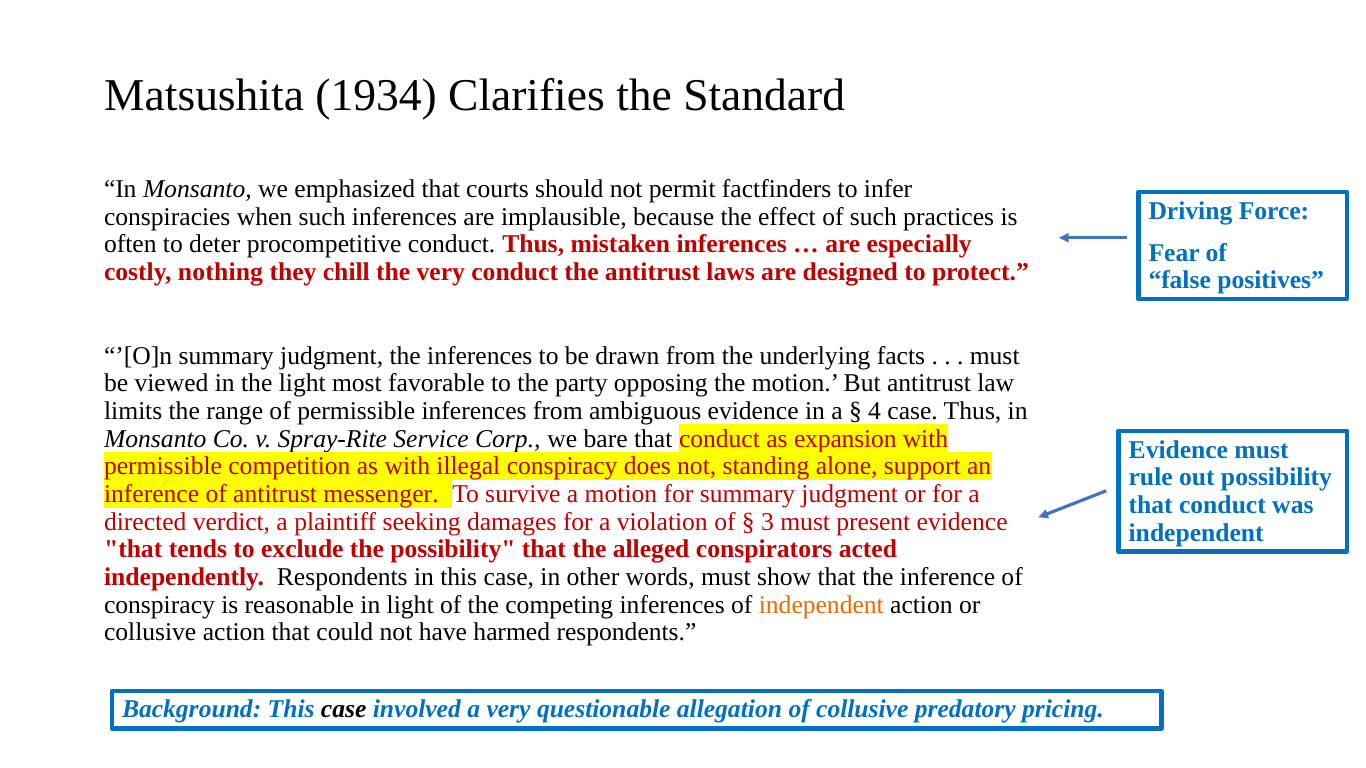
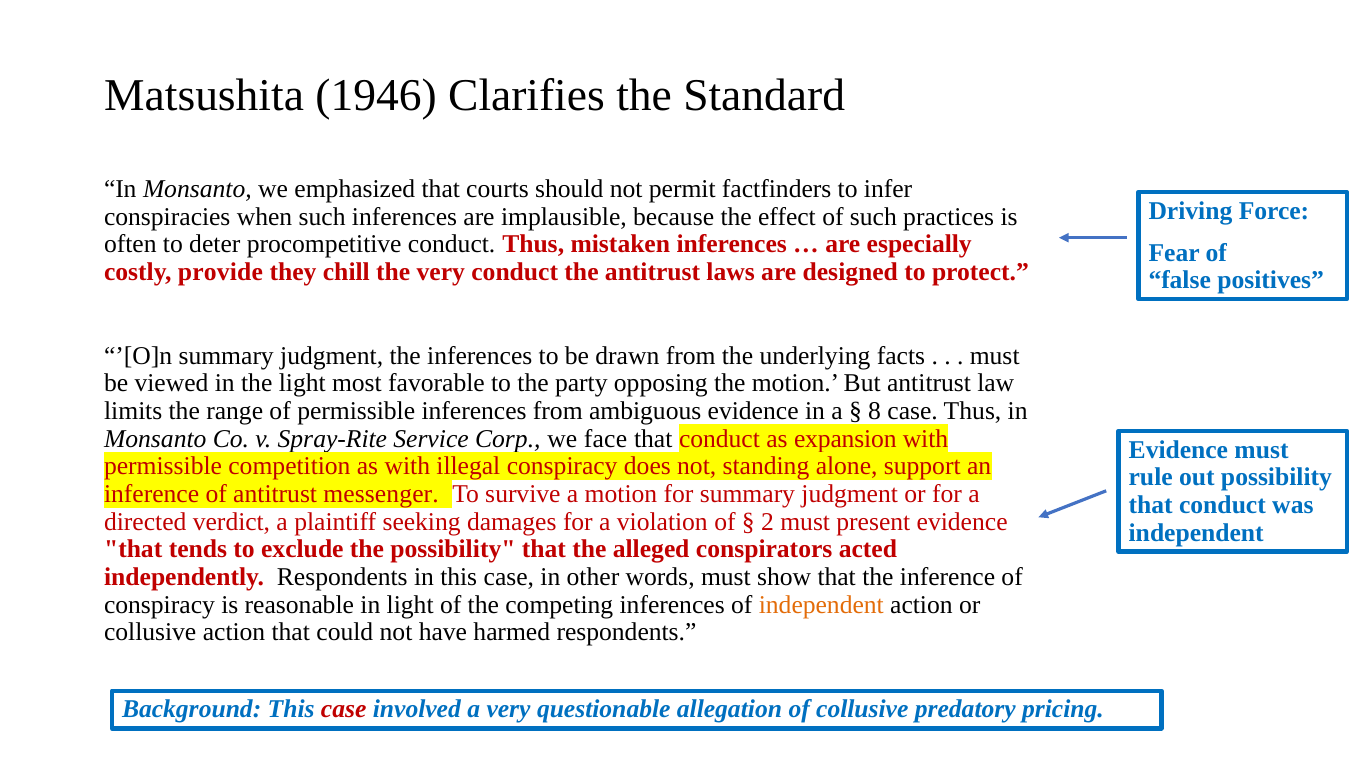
1934: 1934 -> 1946
nothing: nothing -> provide
4: 4 -> 8
bare: bare -> face
3: 3 -> 2
case at (344, 710) colour: black -> red
